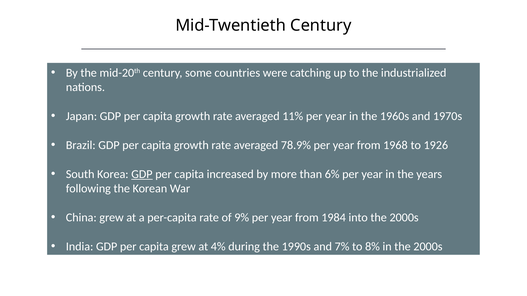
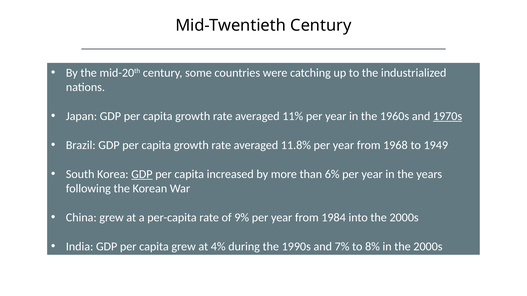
1970s underline: none -> present
78.9%: 78.9% -> 11.8%
1926: 1926 -> 1949
